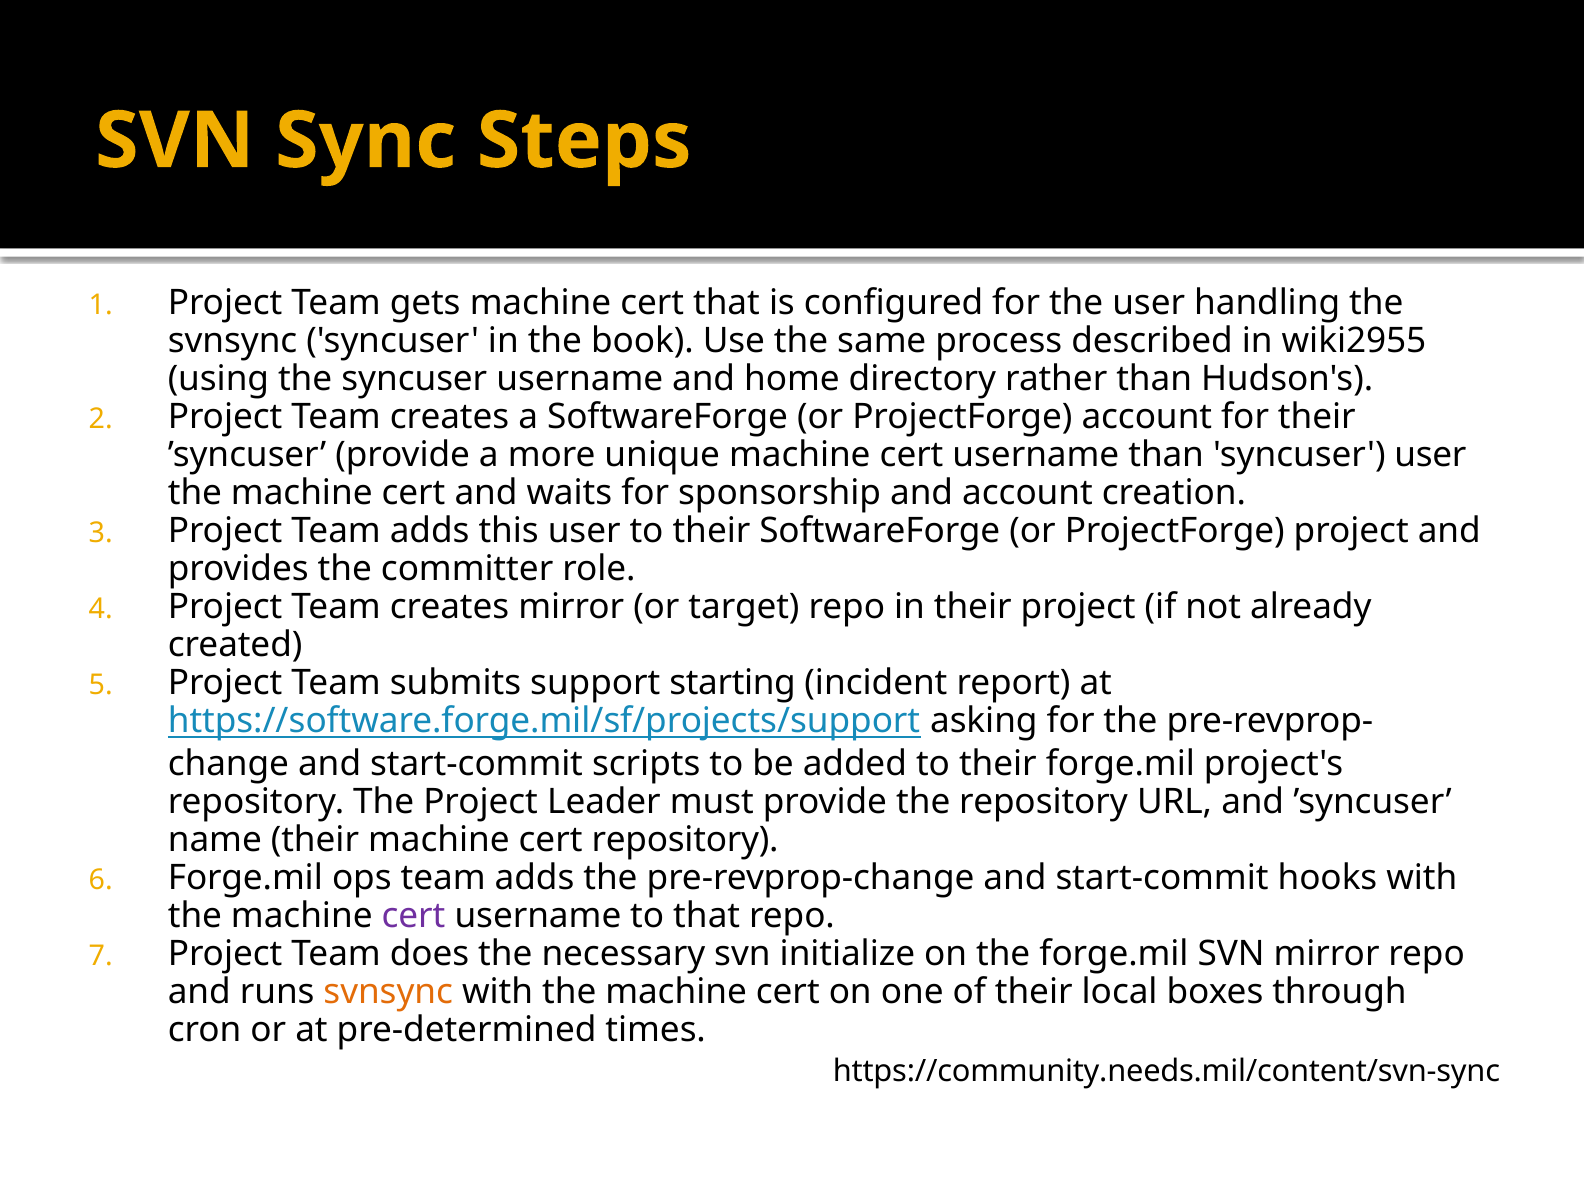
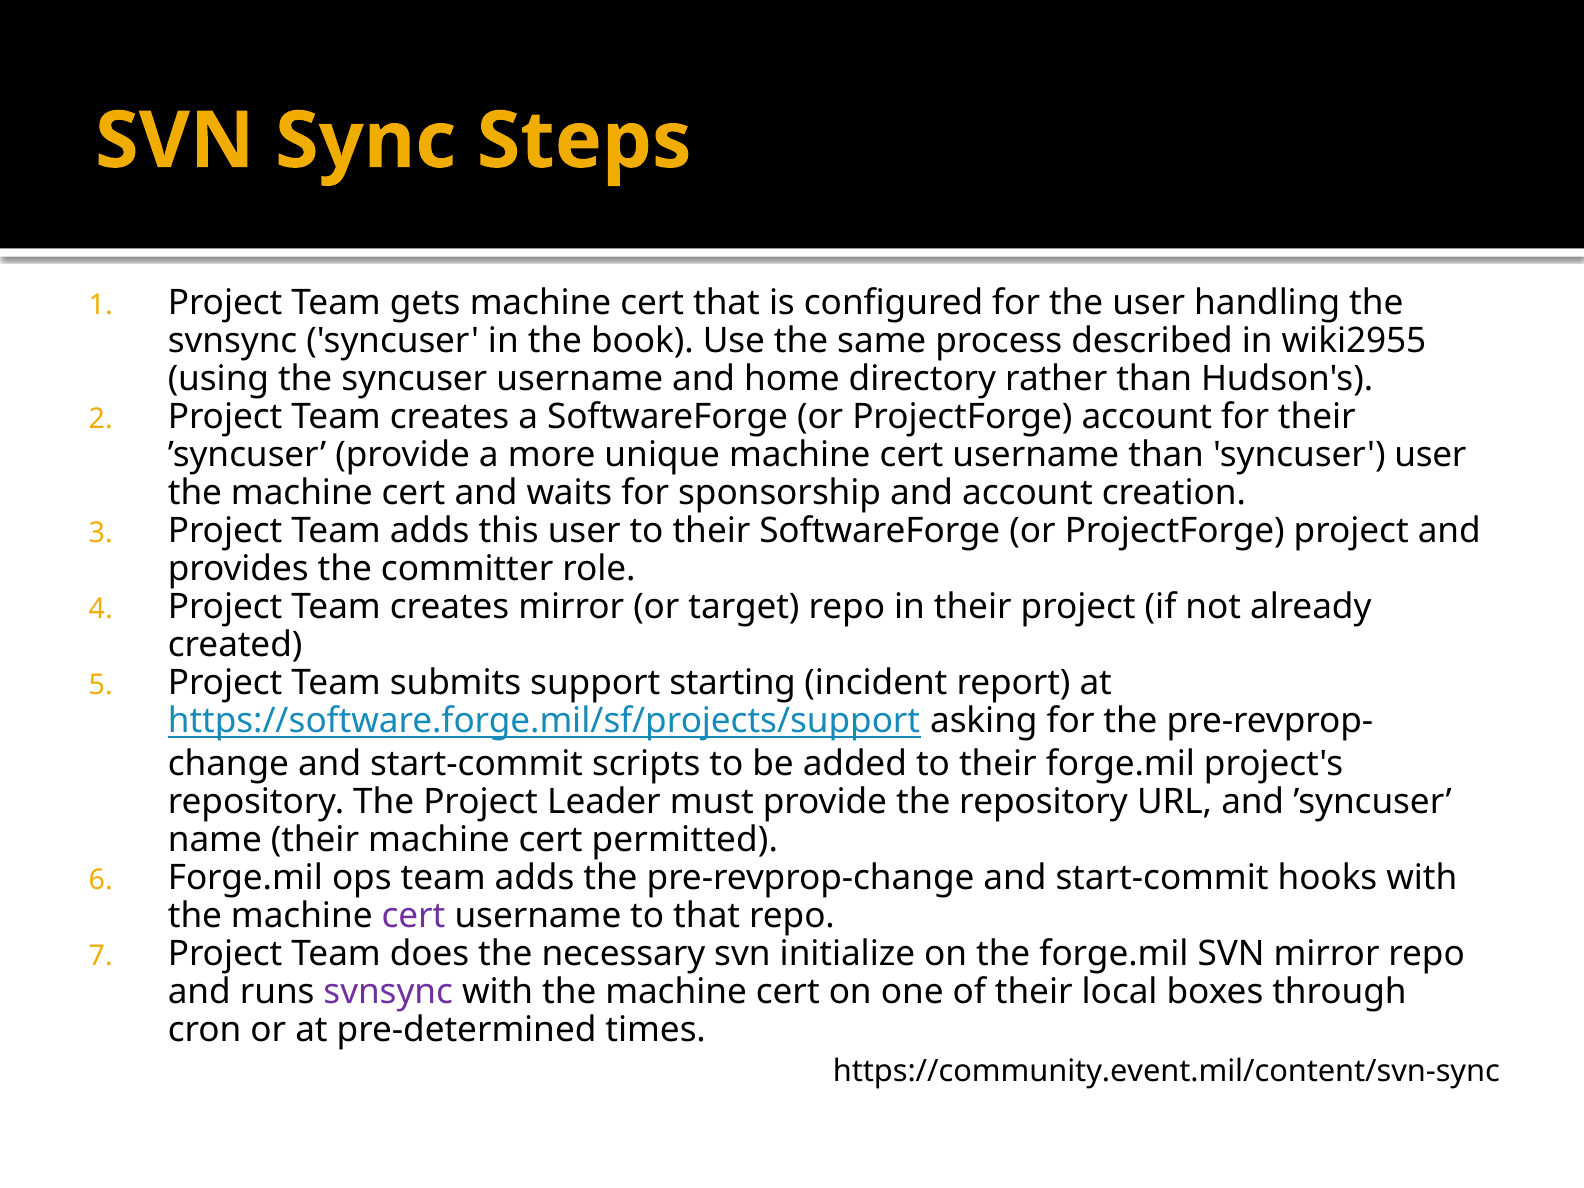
cert repository: repository -> permitted
svnsync at (388, 992) colour: orange -> purple
https://community.needs.mil/content/svn-sync: https://community.needs.mil/content/svn-sync -> https://community.event.mil/content/svn-sync
